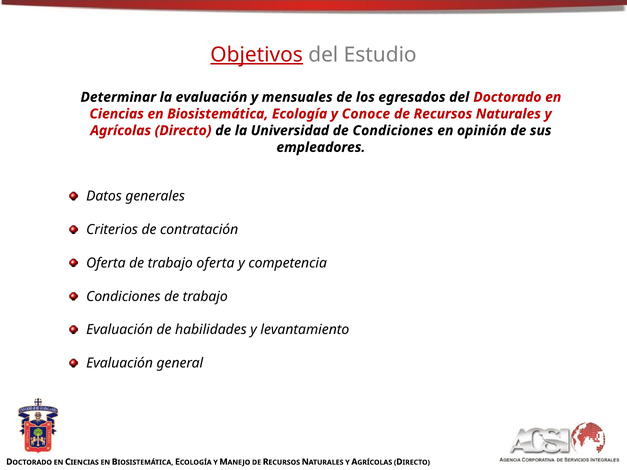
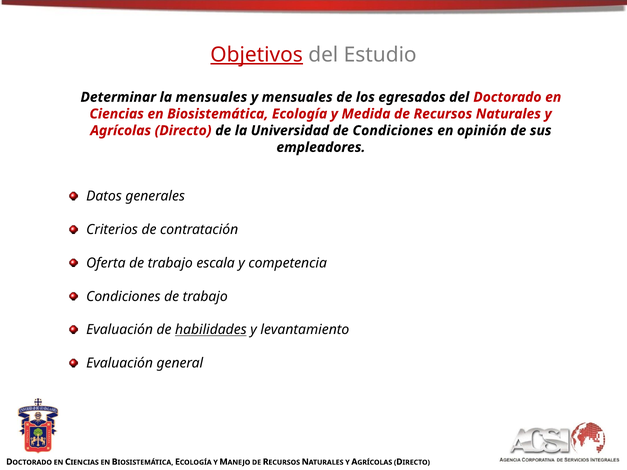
la evaluación: evaluación -> mensuales
Conoce: Conoce -> Medida
trabajo oferta: oferta -> escala
habilidades underline: none -> present
